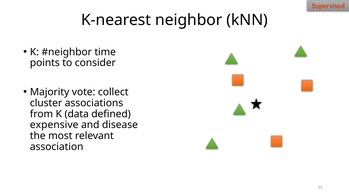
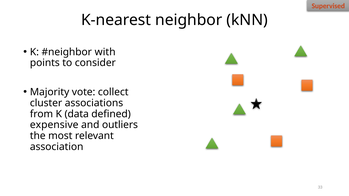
time: time -> with
disease: disease -> outliers
